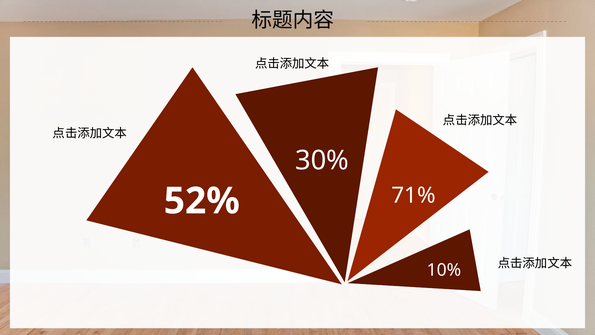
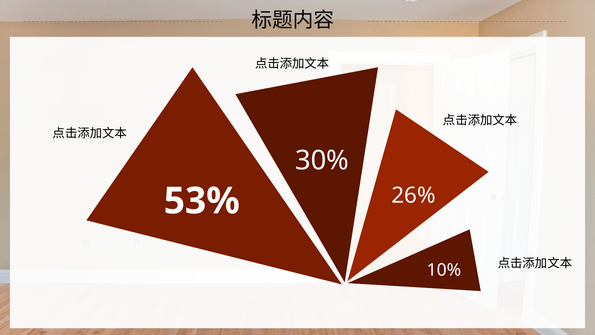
71%: 71% -> 26%
52%: 52% -> 53%
